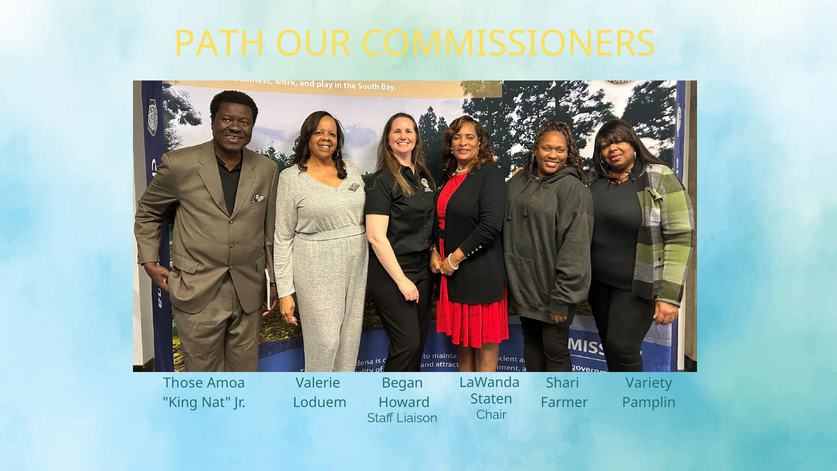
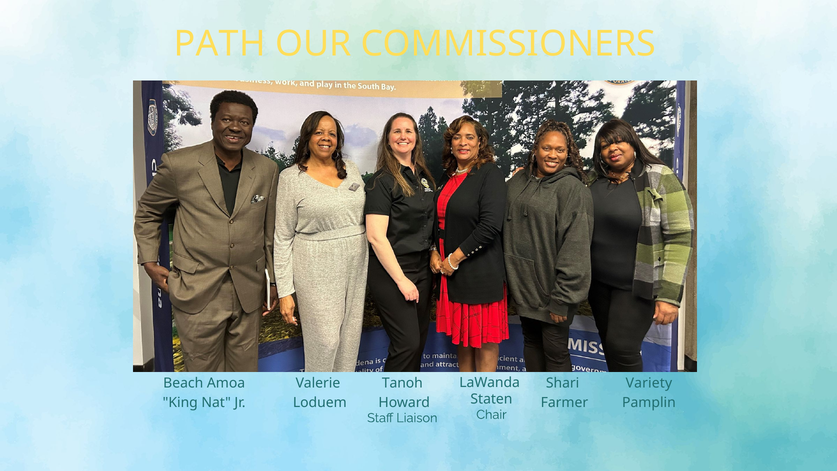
Those: Those -> Beach
Began: Began -> Tanoh
